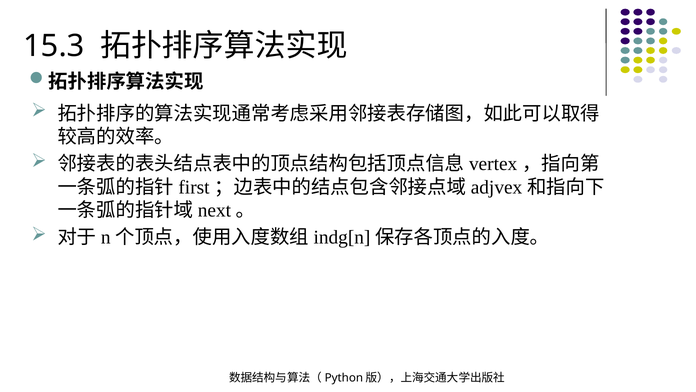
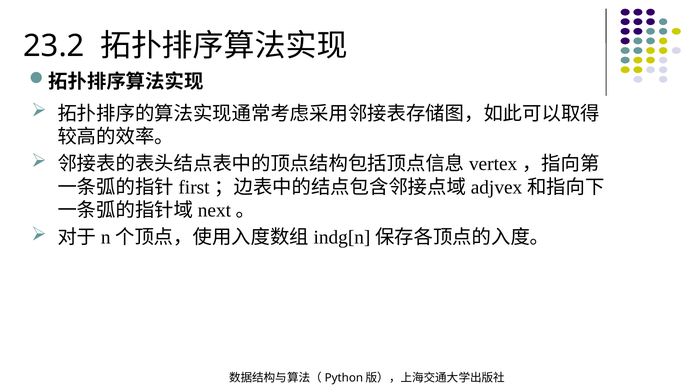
15.3: 15.3 -> 23.2
